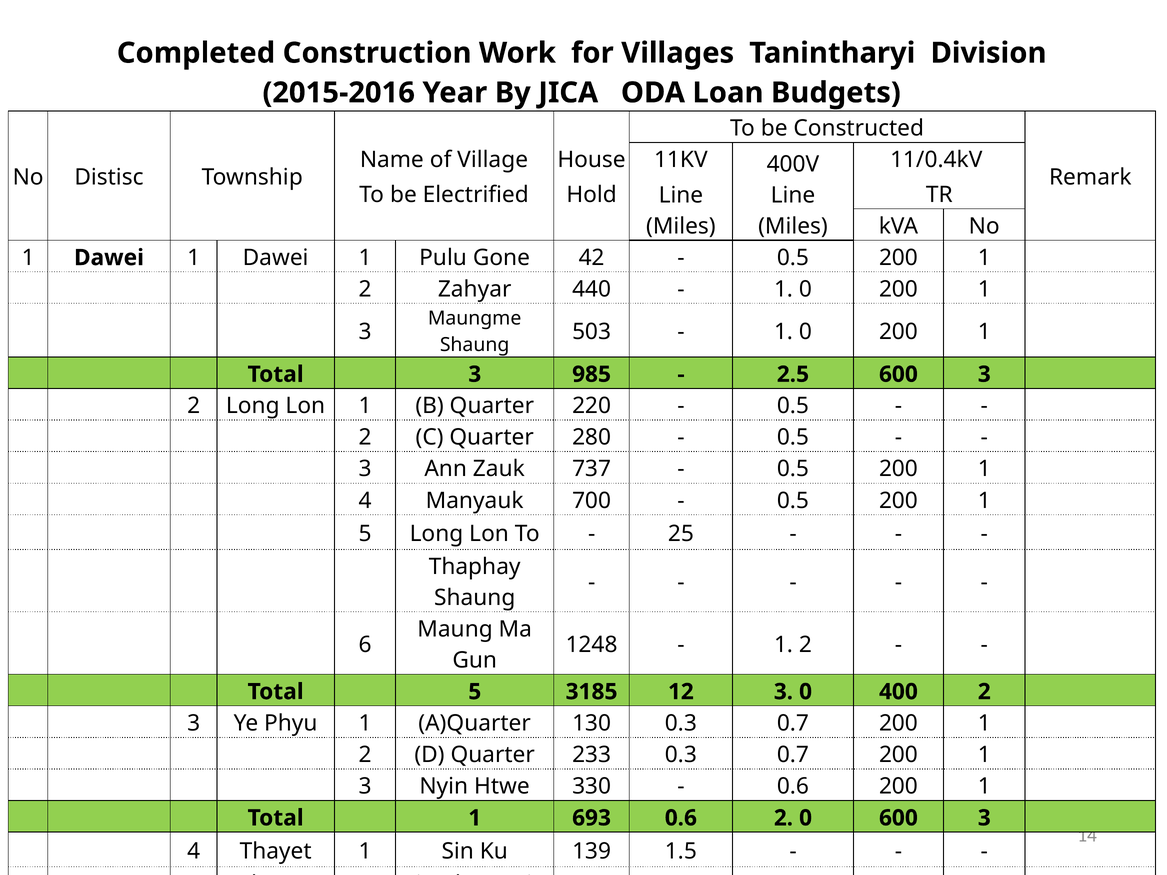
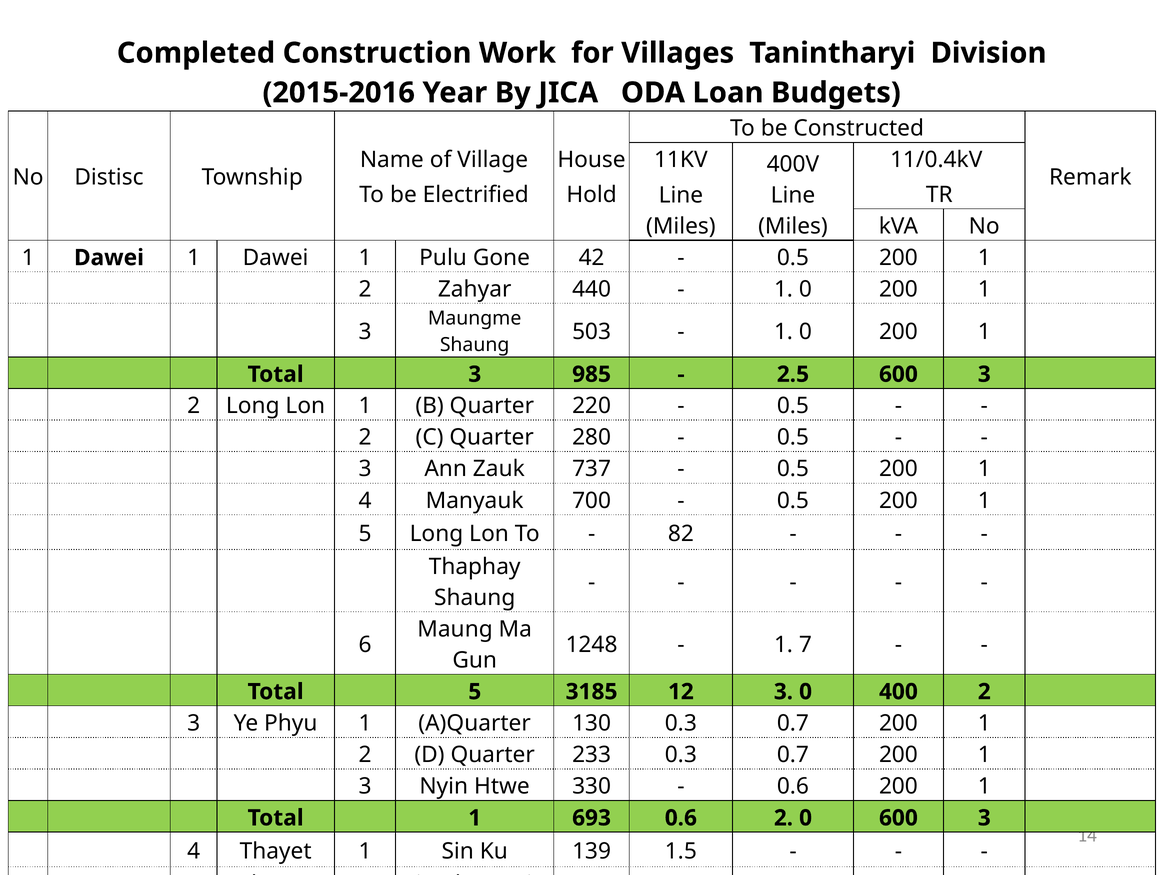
25: 25 -> 82
2 at (805, 645): 2 -> 7
